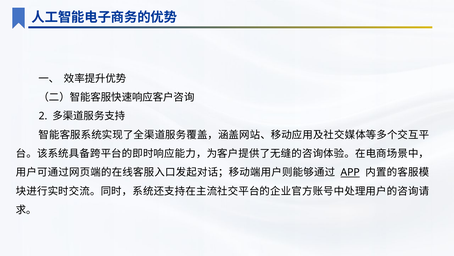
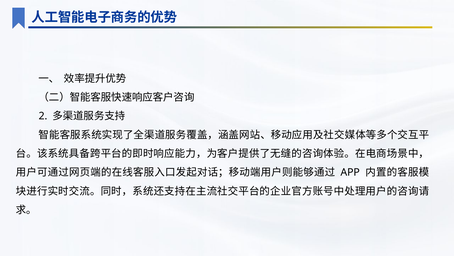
APP underline: present -> none
